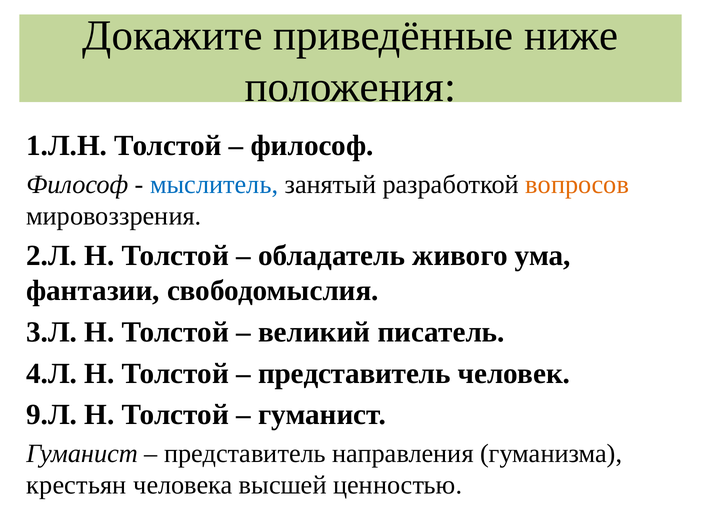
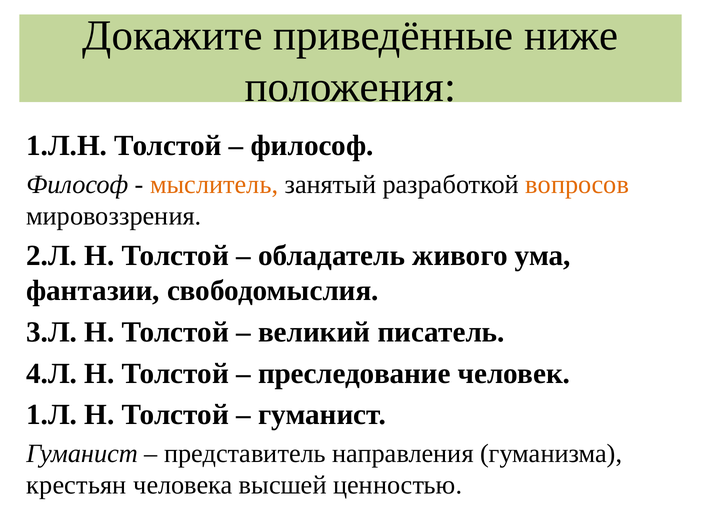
мыслитель colour: blue -> orange
представитель at (354, 373): представитель -> преследование
9.Л: 9.Л -> 1.Л
